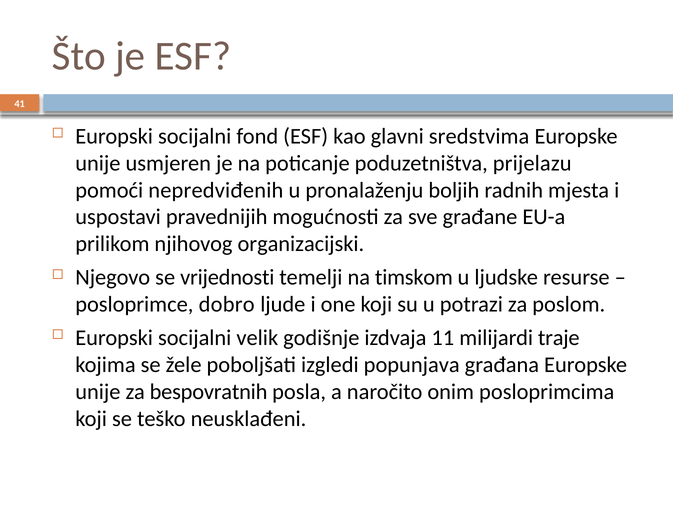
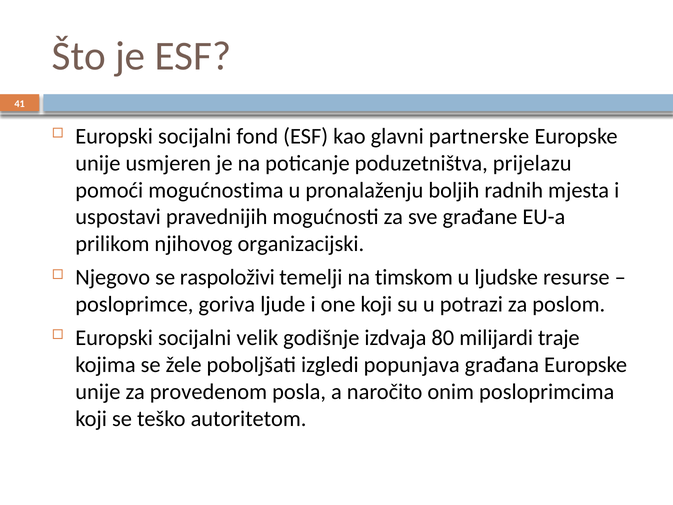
sredstvima: sredstvima -> partnerske
nepredviđenih: nepredviđenih -> mogućnostima
vrijednosti: vrijednosti -> raspoloživi
dobro: dobro -> goriva
11: 11 -> 80
bespovratnih: bespovratnih -> provedenom
neusklađeni: neusklađeni -> autoritetom
